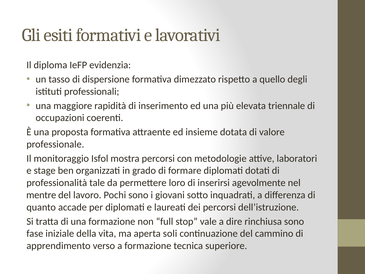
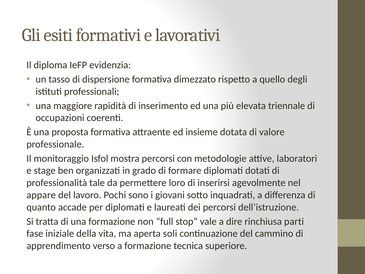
mentre: mentre -> appare
rinchiusa sono: sono -> parti
